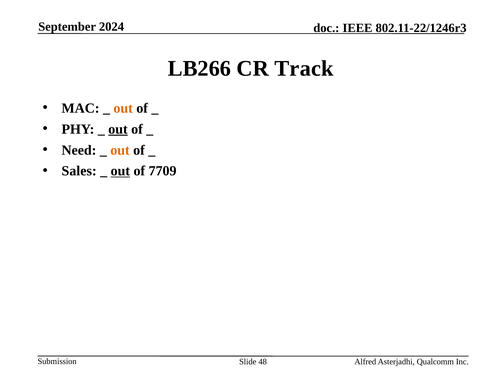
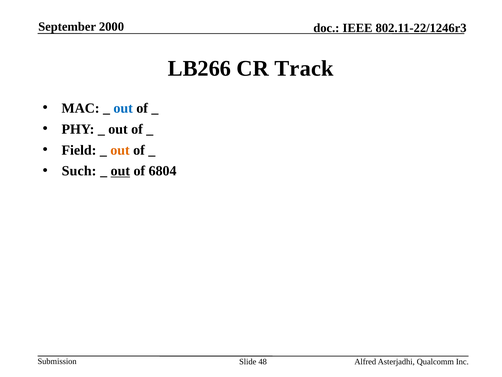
2024: 2024 -> 2000
out at (123, 108) colour: orange -> blue
out at (118, 129) underline: present -> none
Need: Need -> Field
Sales: Sales -> Such
7709: 7709 -> 6804
